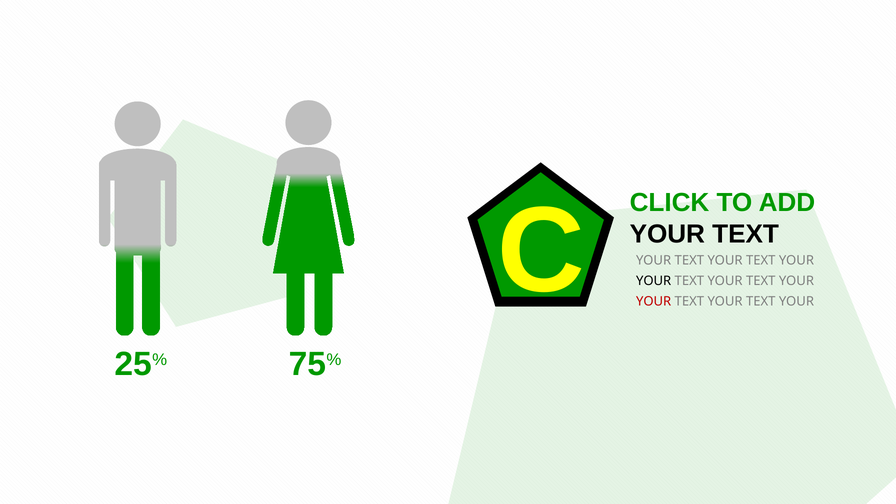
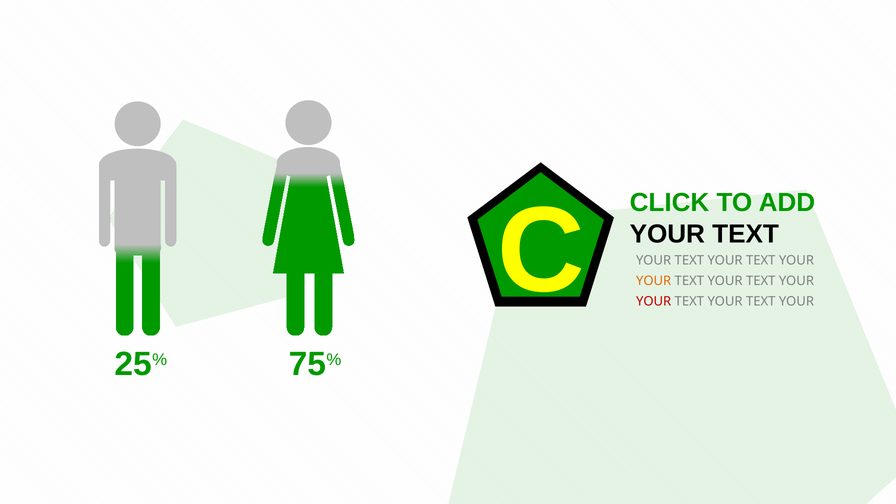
YOUR at (654, 281) colour: black -> orange
